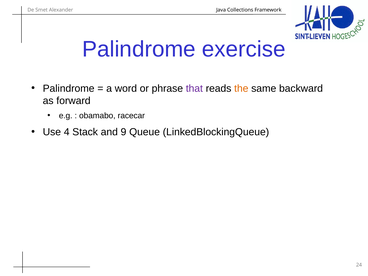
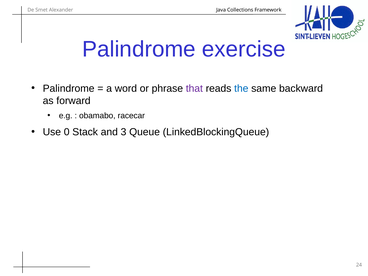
the colour: orange -> blue
4: 4 -> 0
9: 9 -> 3
